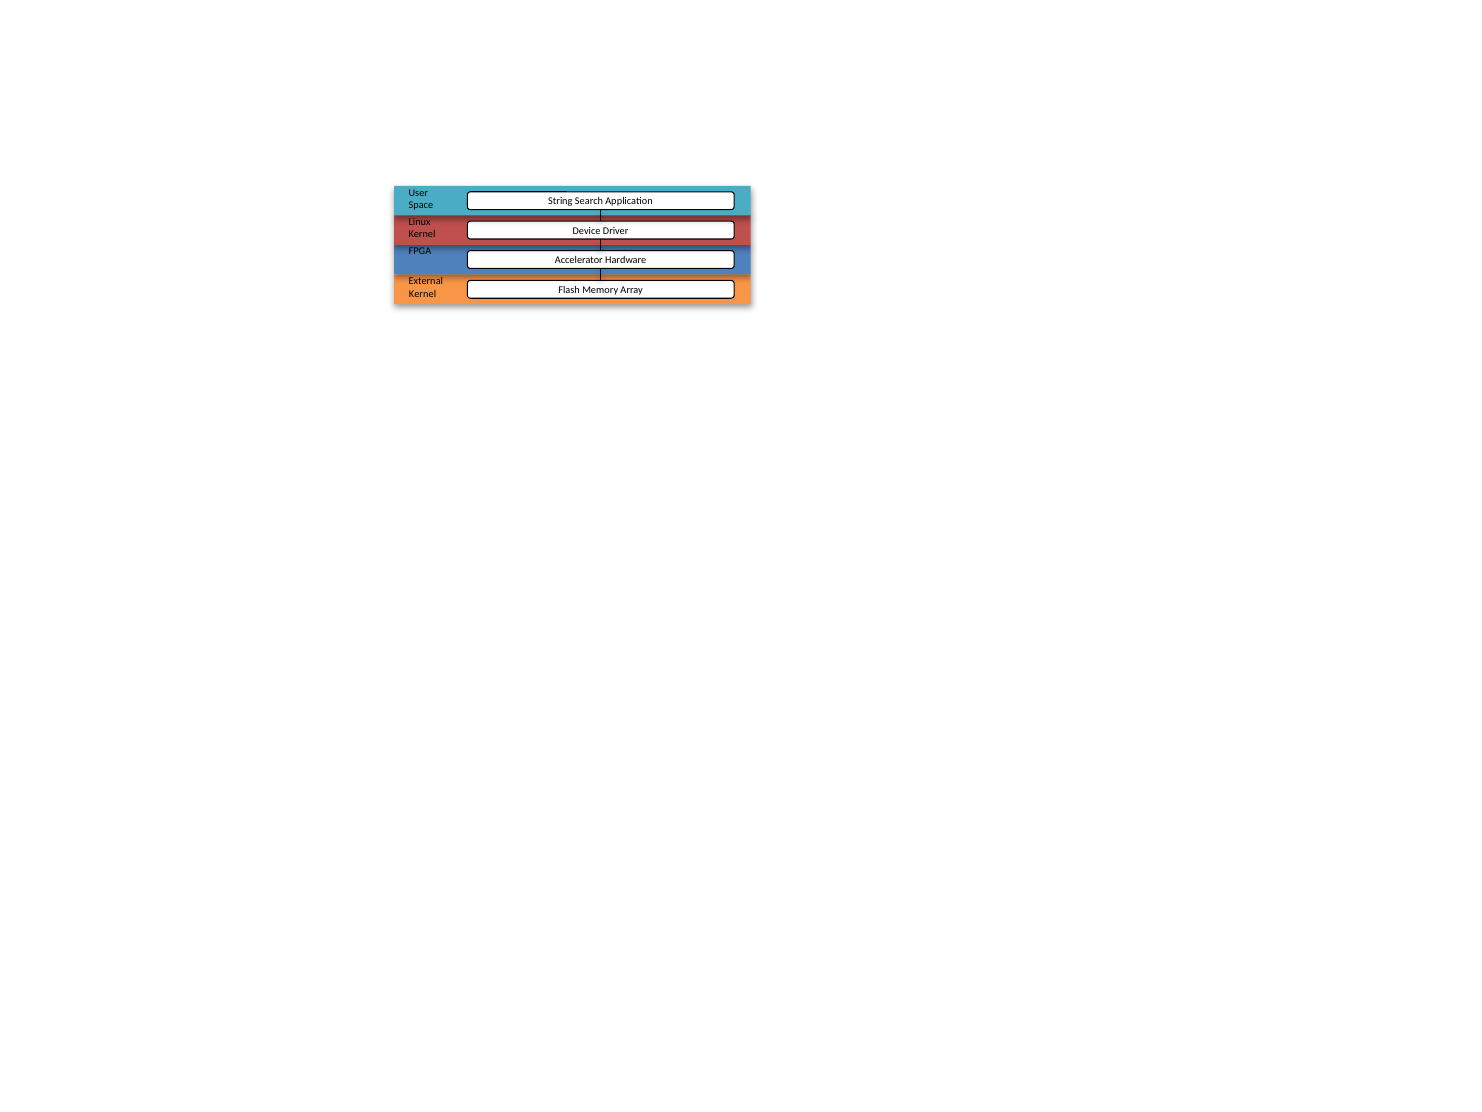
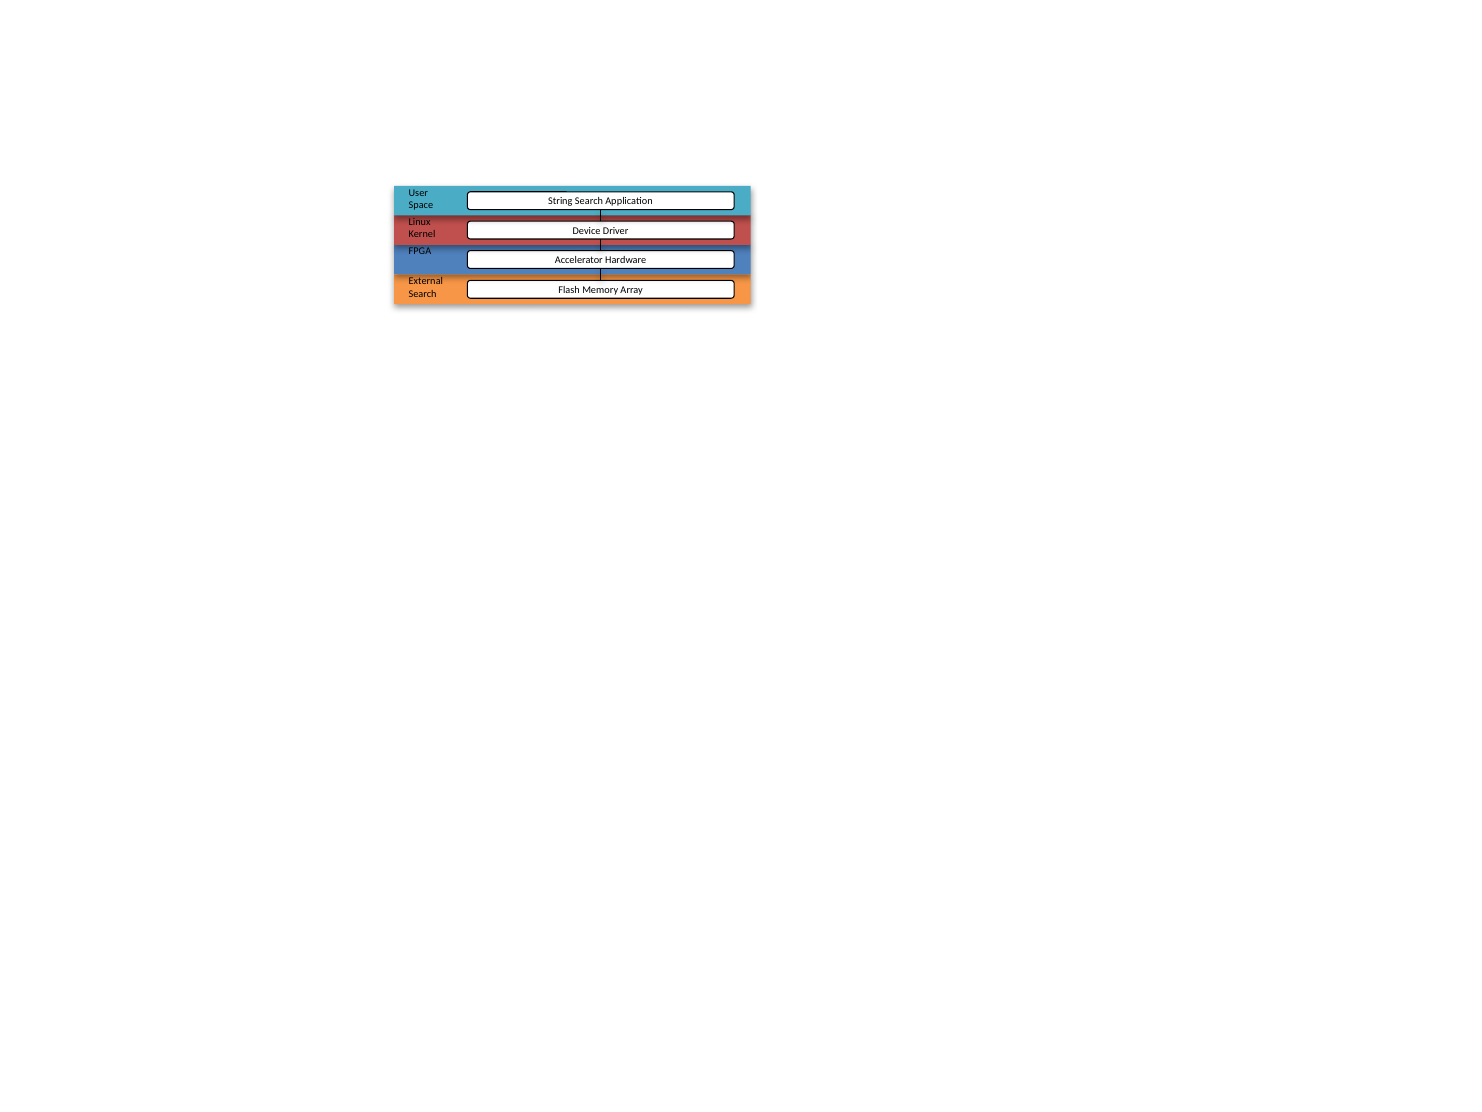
Kernel at (423, 294): Kernel -> Search
